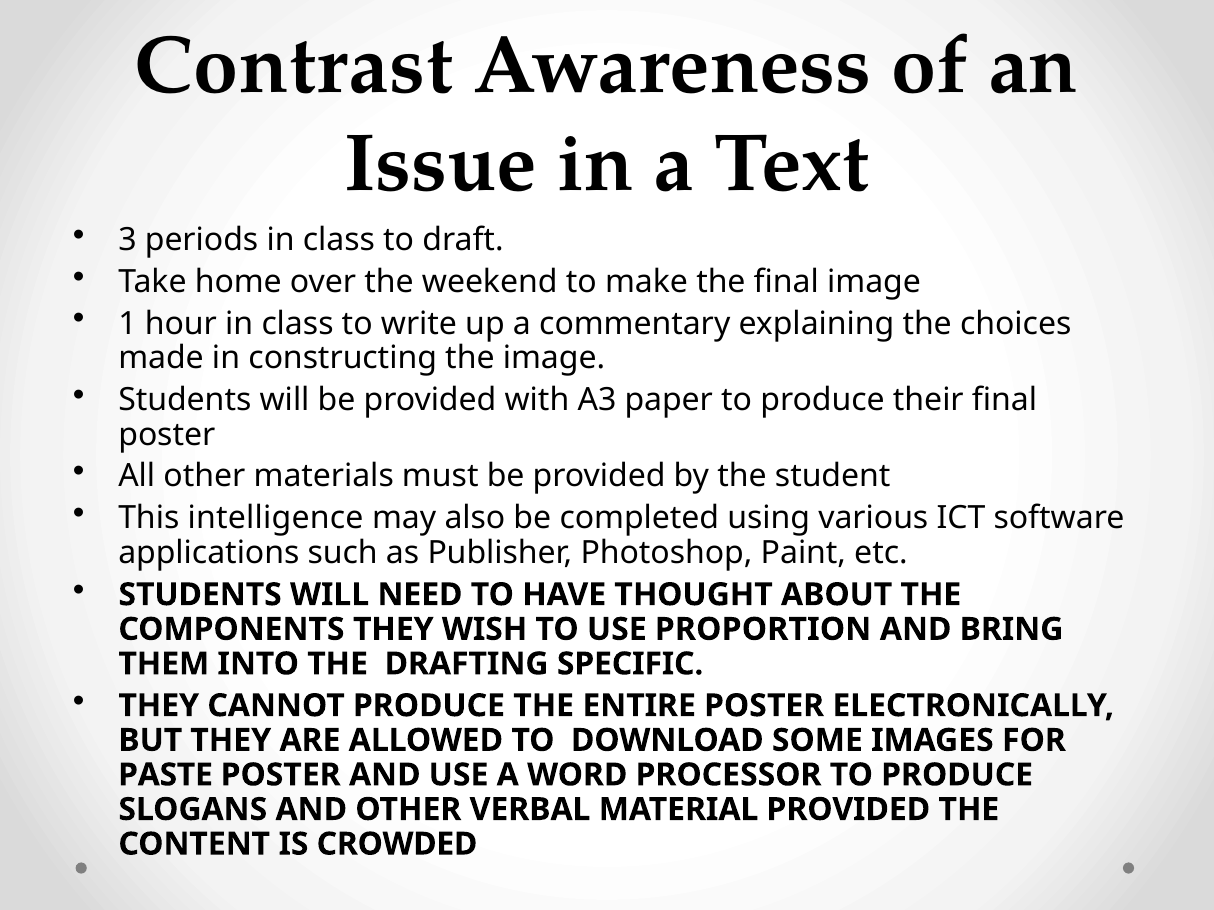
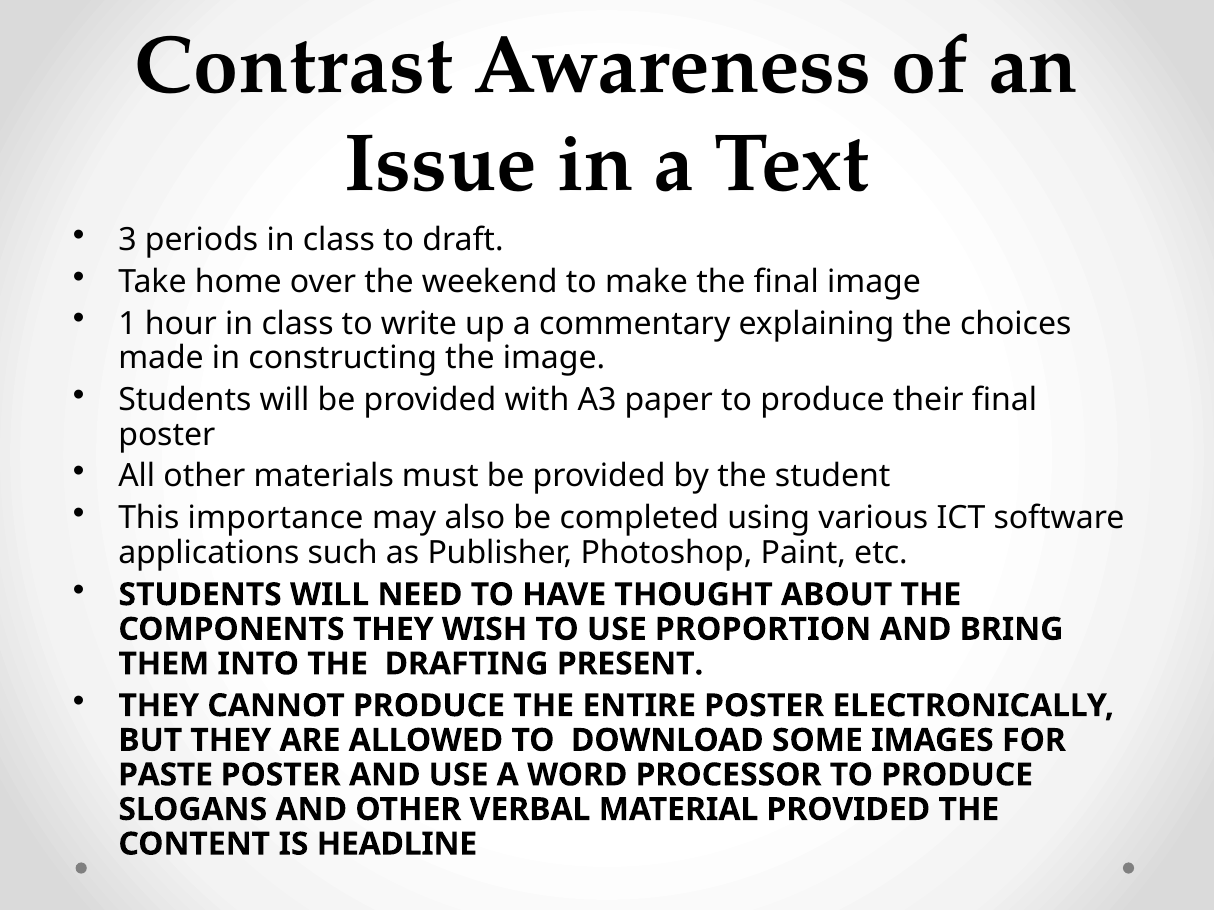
intelligence: intelligence -> importance
SPECIFIC: SPECIFIC -> PRESENT
CROWDED: CROWDED -> HEADLINE
